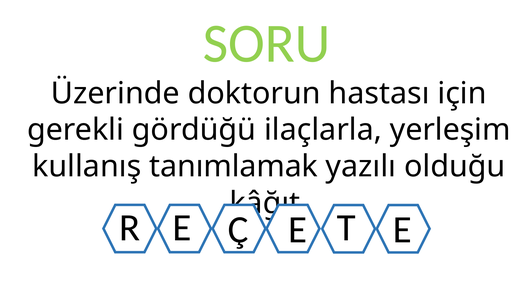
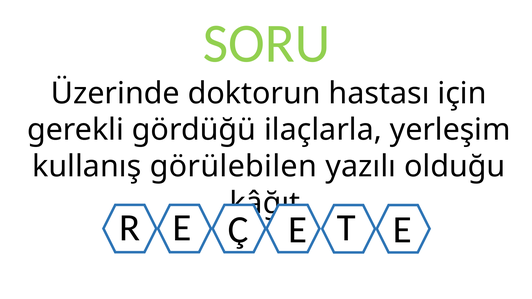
tanımlamak: tanımlamak -> görülebilen
